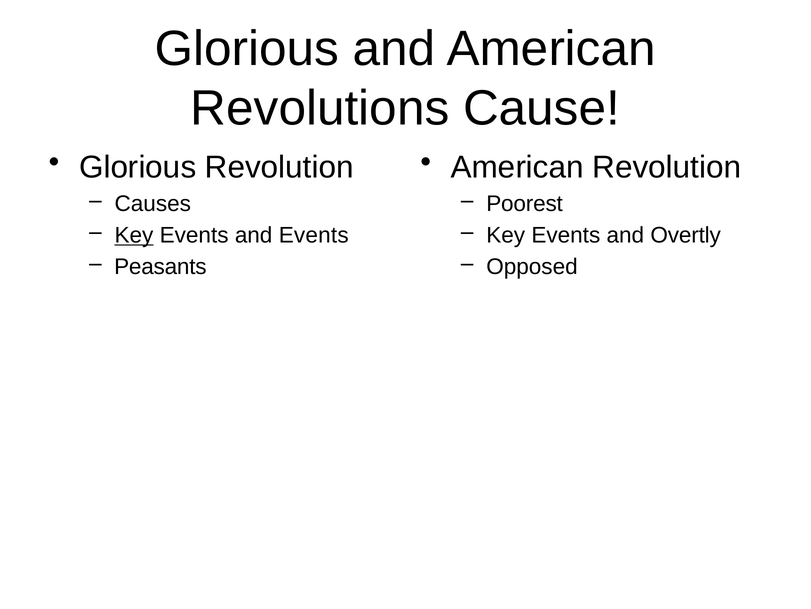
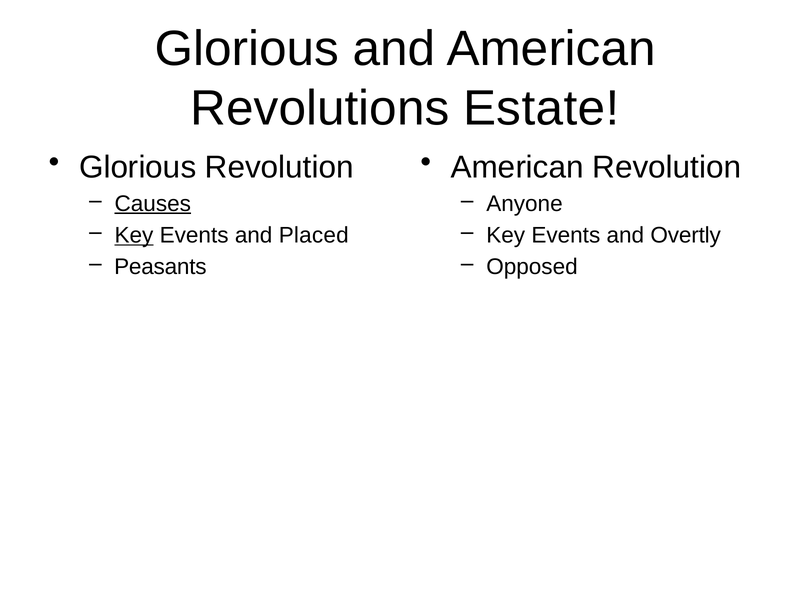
Cause: Cause -> Estate
Causes underline: none -> present
Poorest: Poorest -> Anyone
and Events: Events -> Placed
